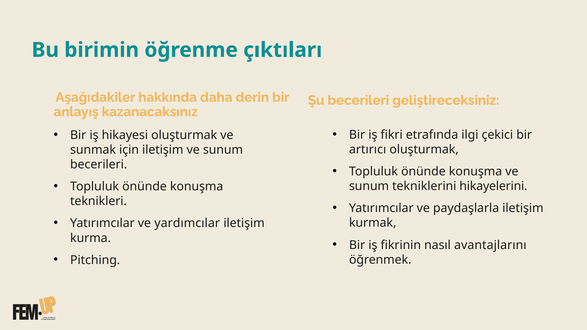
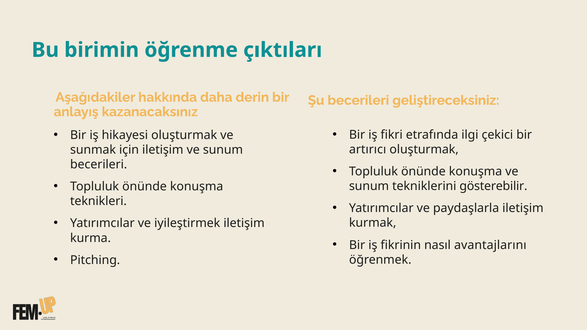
hikayelerini: hikayelerini -> gösterebilir
yardımcılar: yardımcılar -> iyileştirmek
